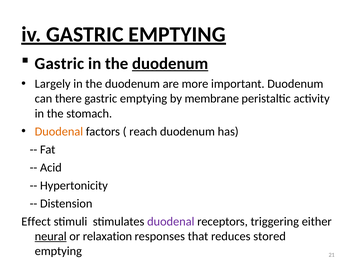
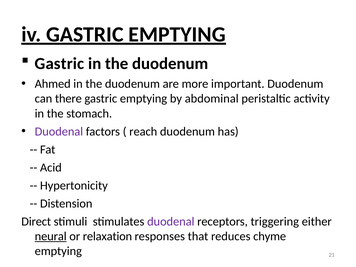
duodenum at (170, 63) underline: present -> none
Largely: Largely -> Ahmed
membrane: membrane -> abdominal
Duodenal at (59, 131) colour: orange -> purple
Effect: Effect -> Direct
stored: stored -> chyme
